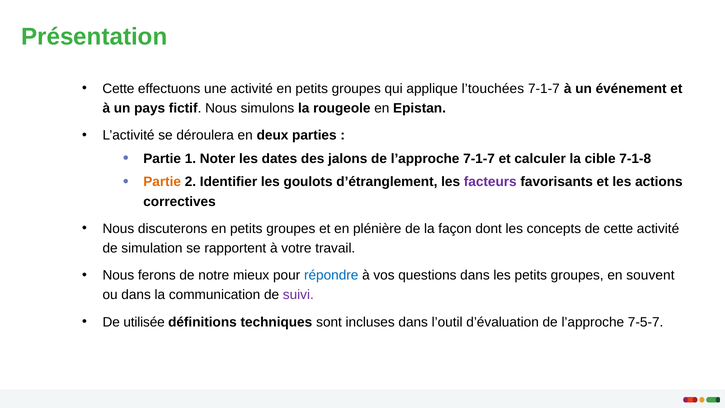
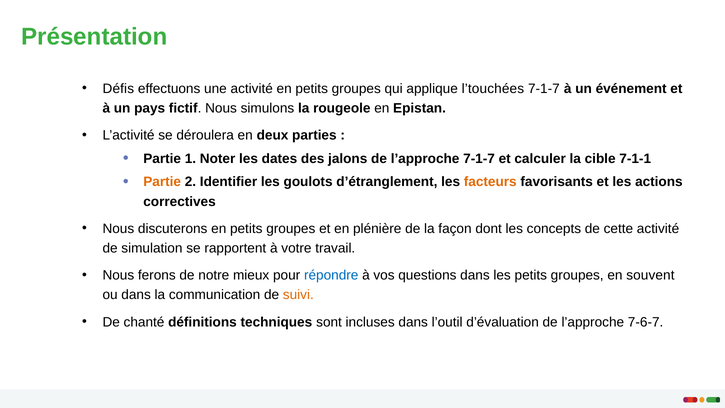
Cette at (118, 89): Cette -> Défis
7-1-8: 7-1-8 -> 7-1-1
facteurs colour: purple -> orange
suivi colour: purple -> orange
utilisée: utilisée -> chanté
7-5-7: 7-5-7 -> 7-6-7
